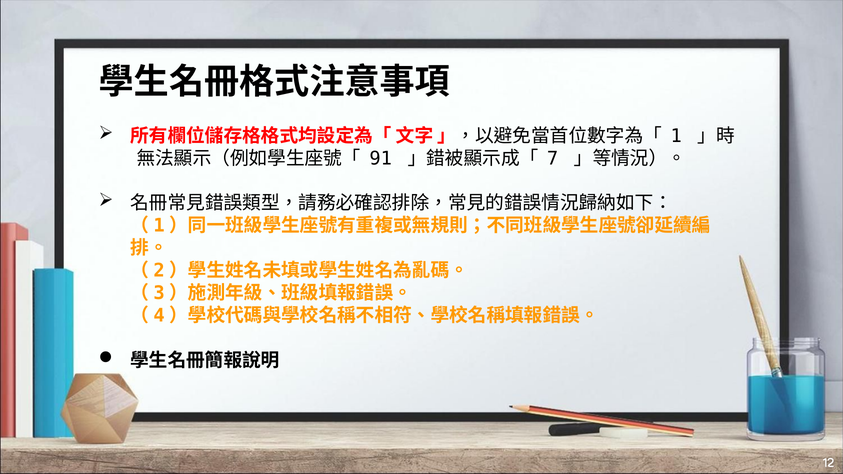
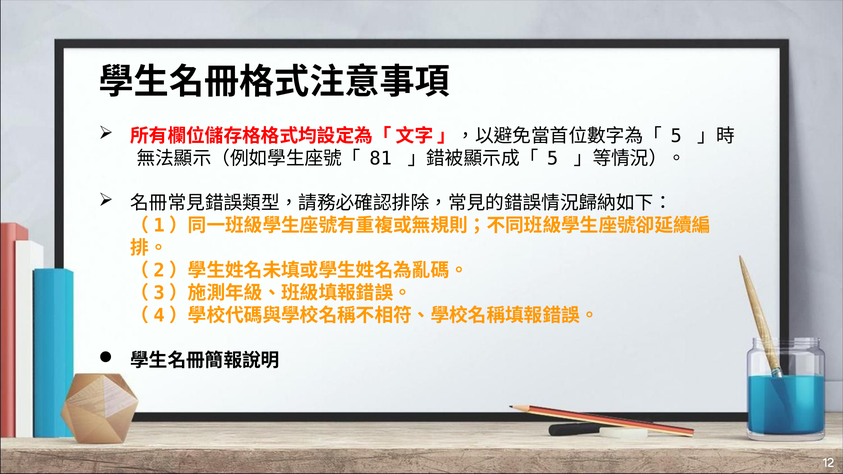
1 at (676, 136): 1 -> 5
91: 91 -> 81
7 at (553, 158): 7 -> 5
